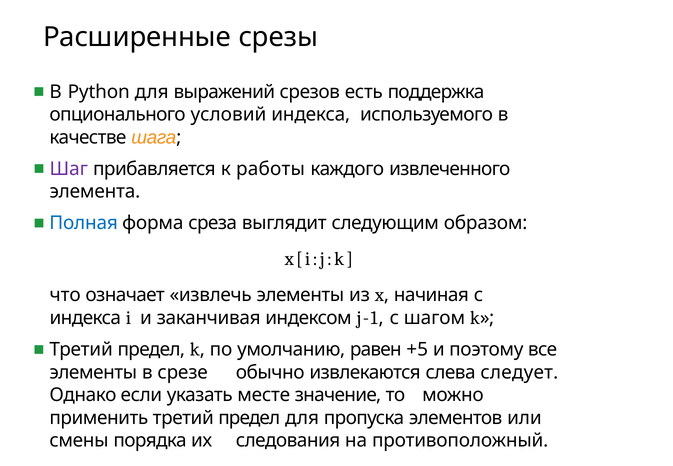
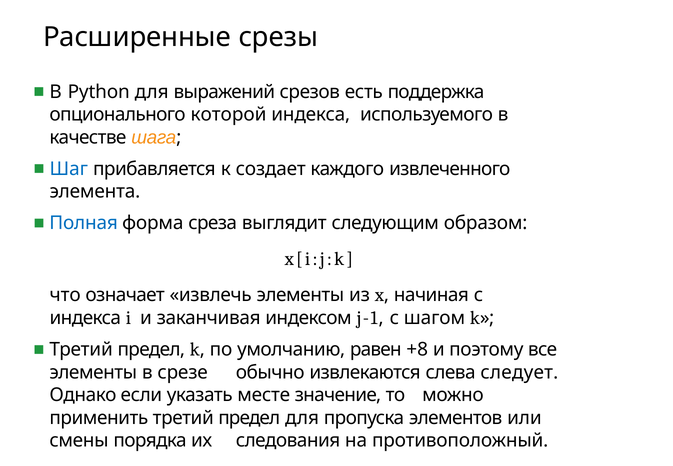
условий: условий -> которой
Шаг colour: purple -> blue
работы: работы -> создает
+5: +5 -> +8
